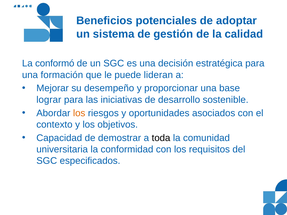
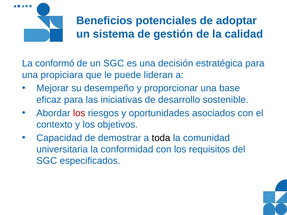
formación: formación -> propiciara
lograr: lograr -> eficaz
los at (79, 113) colour: orange -> red
